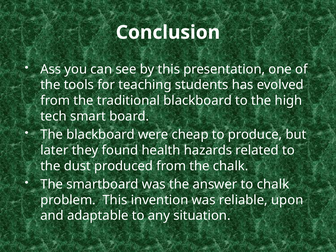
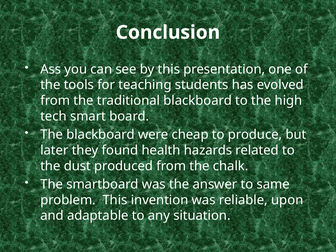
to chalk: chalk -> same
